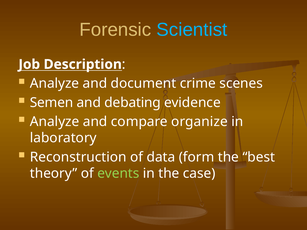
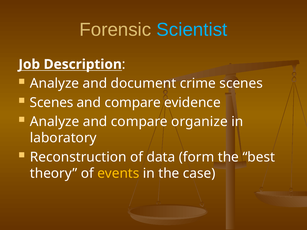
Semen at (52, 103): Semen -> Scenes
debating at (133, 103): debating -> compare
events colour: light green -> yellow
